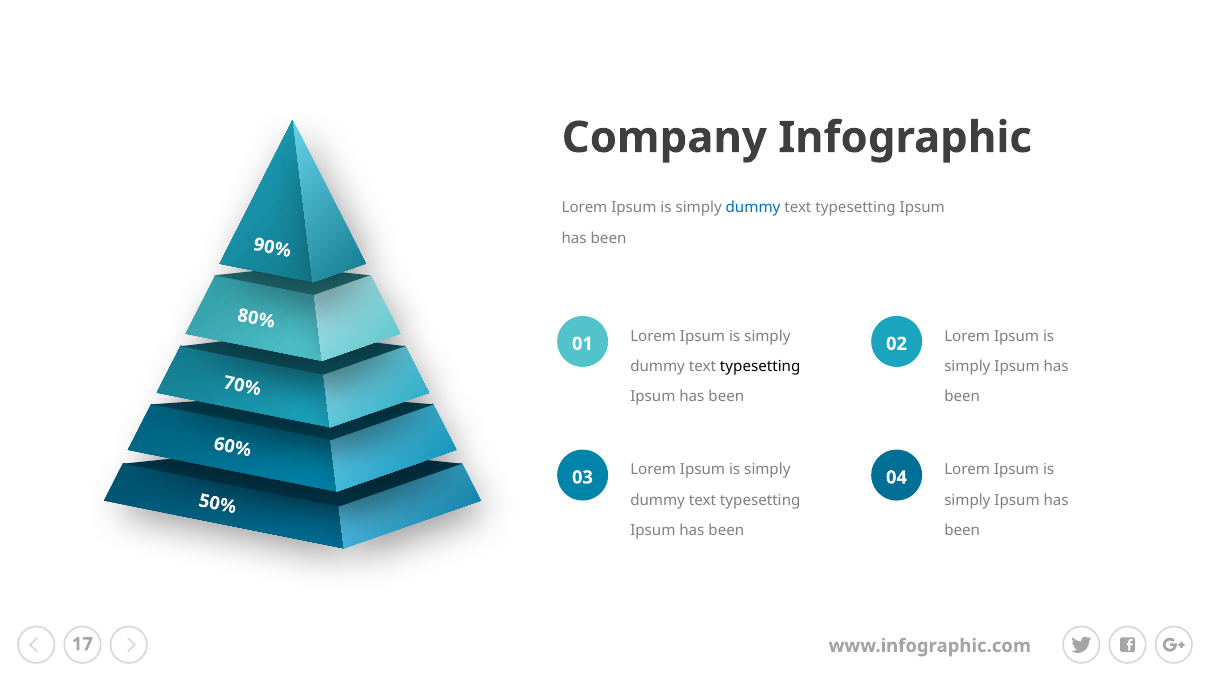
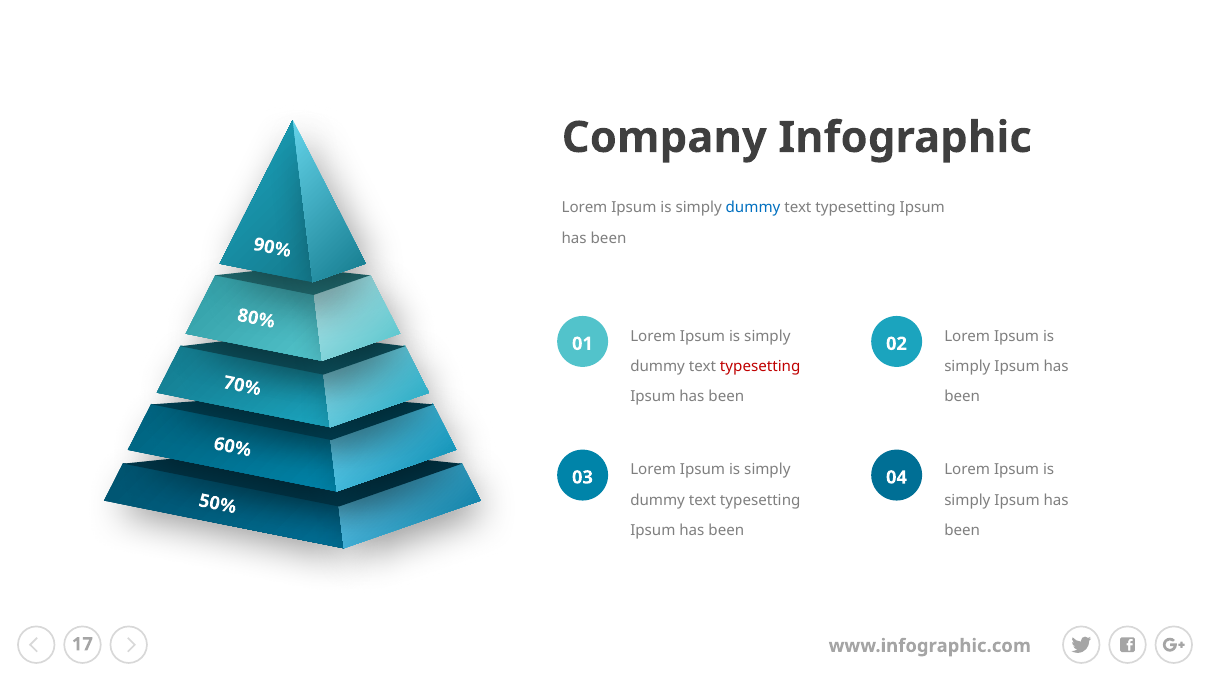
typesetting at (760, 366) colour: black -> red
